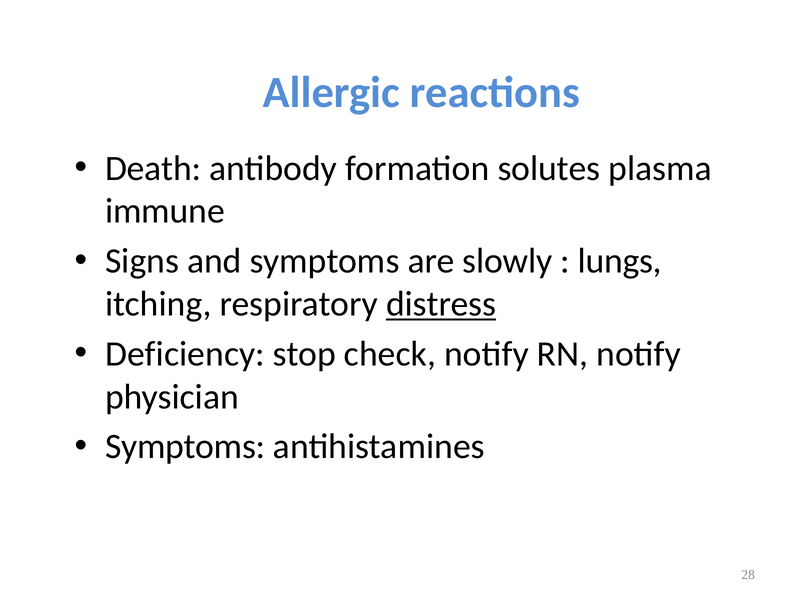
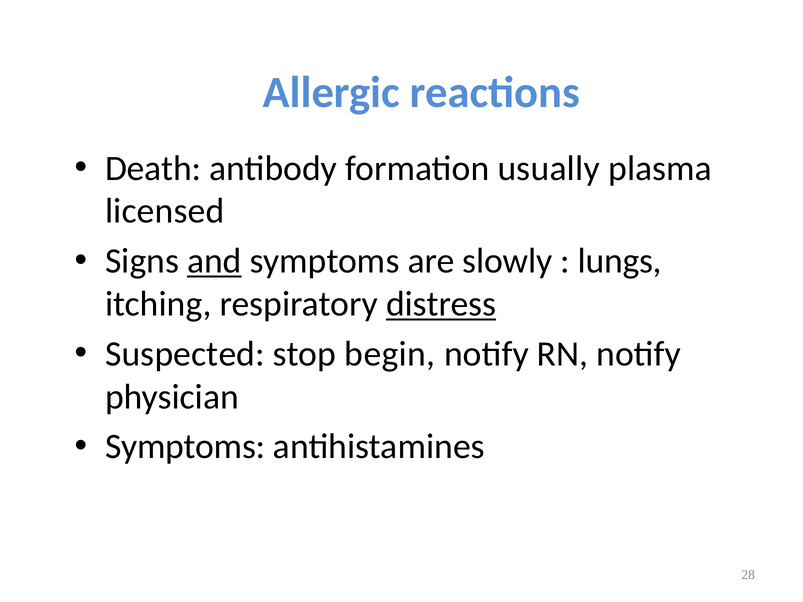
solutes: solutes -> usually
immune: immune -> licensed
and underline: none -> present
Deficiency: Deficiency -> Suspected
check: check -> begin
